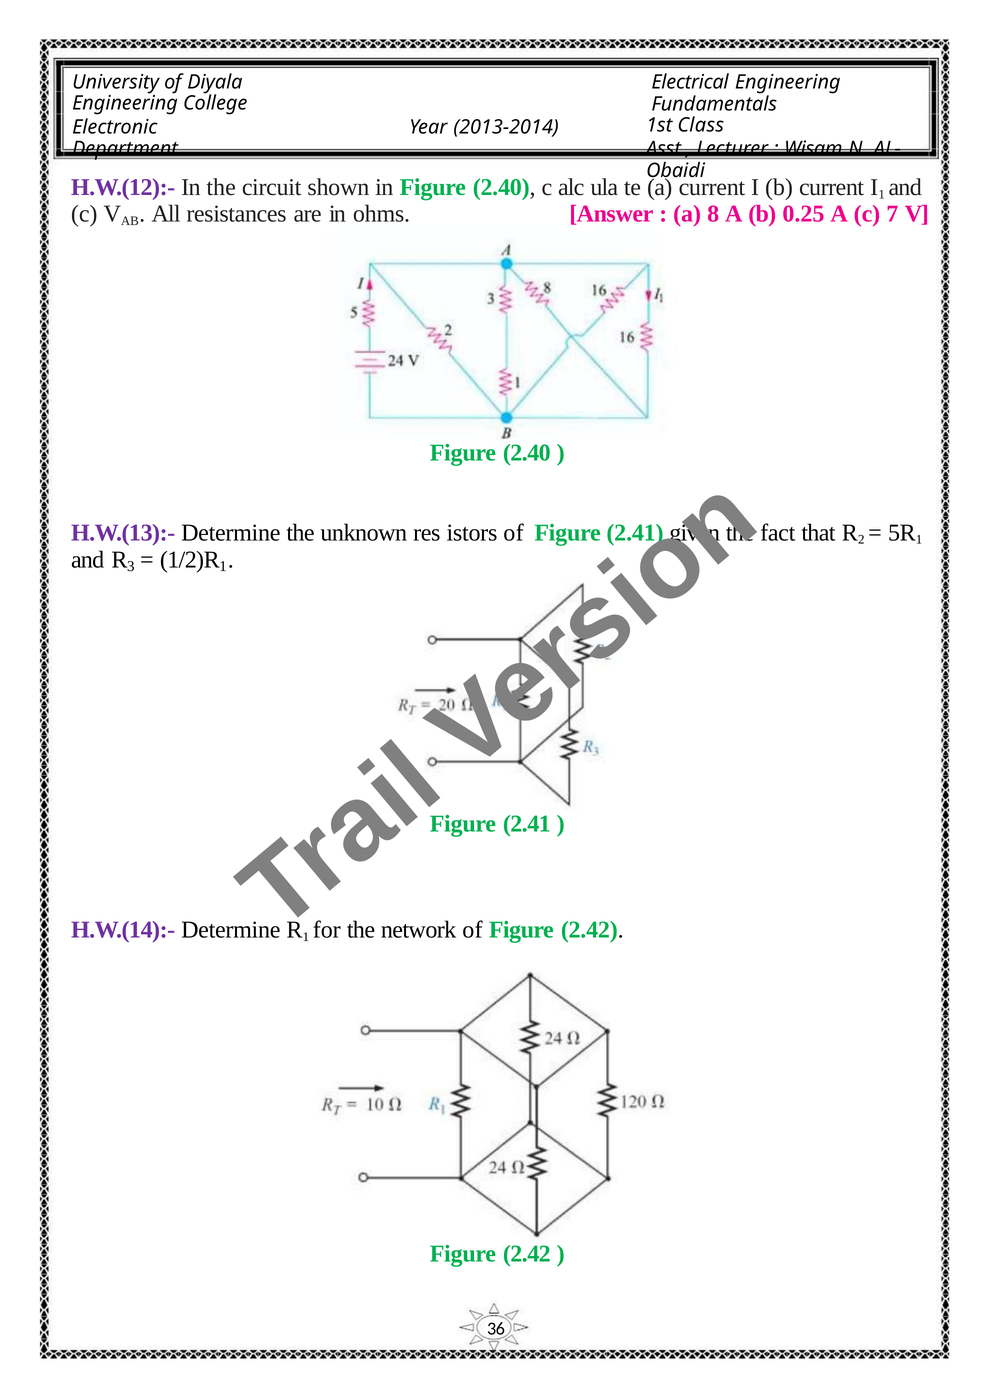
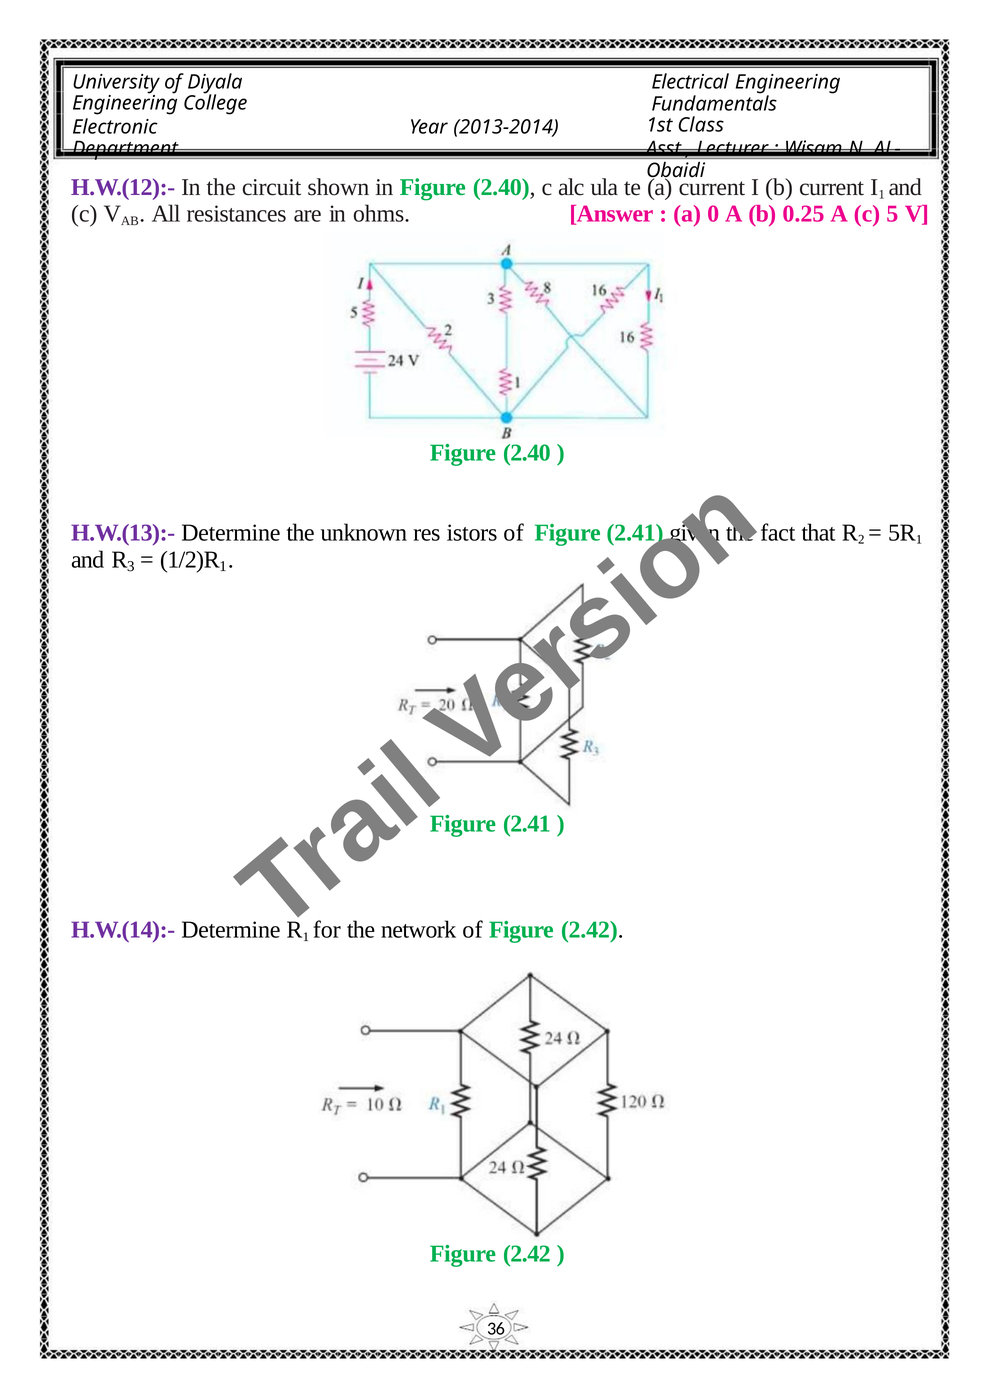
8: 8 -> 0
7: 7 -> 5
